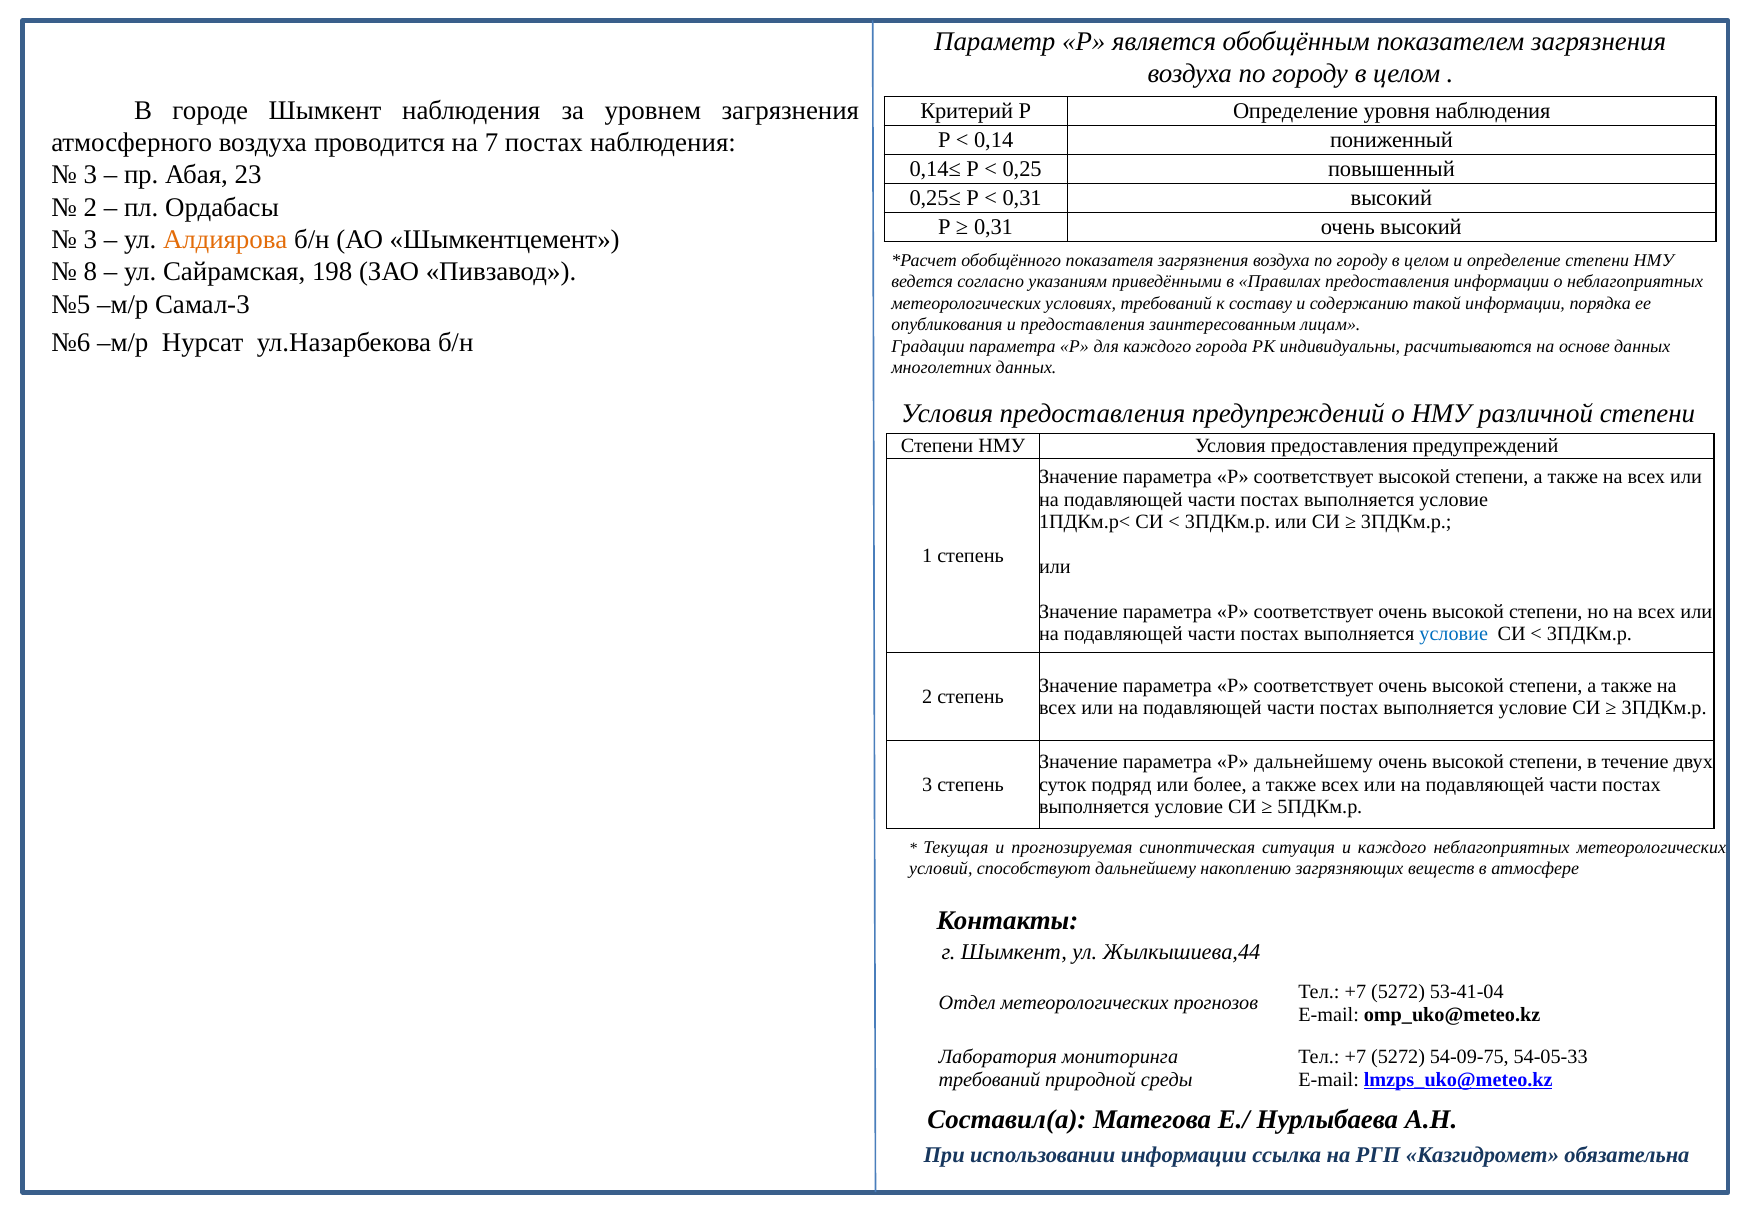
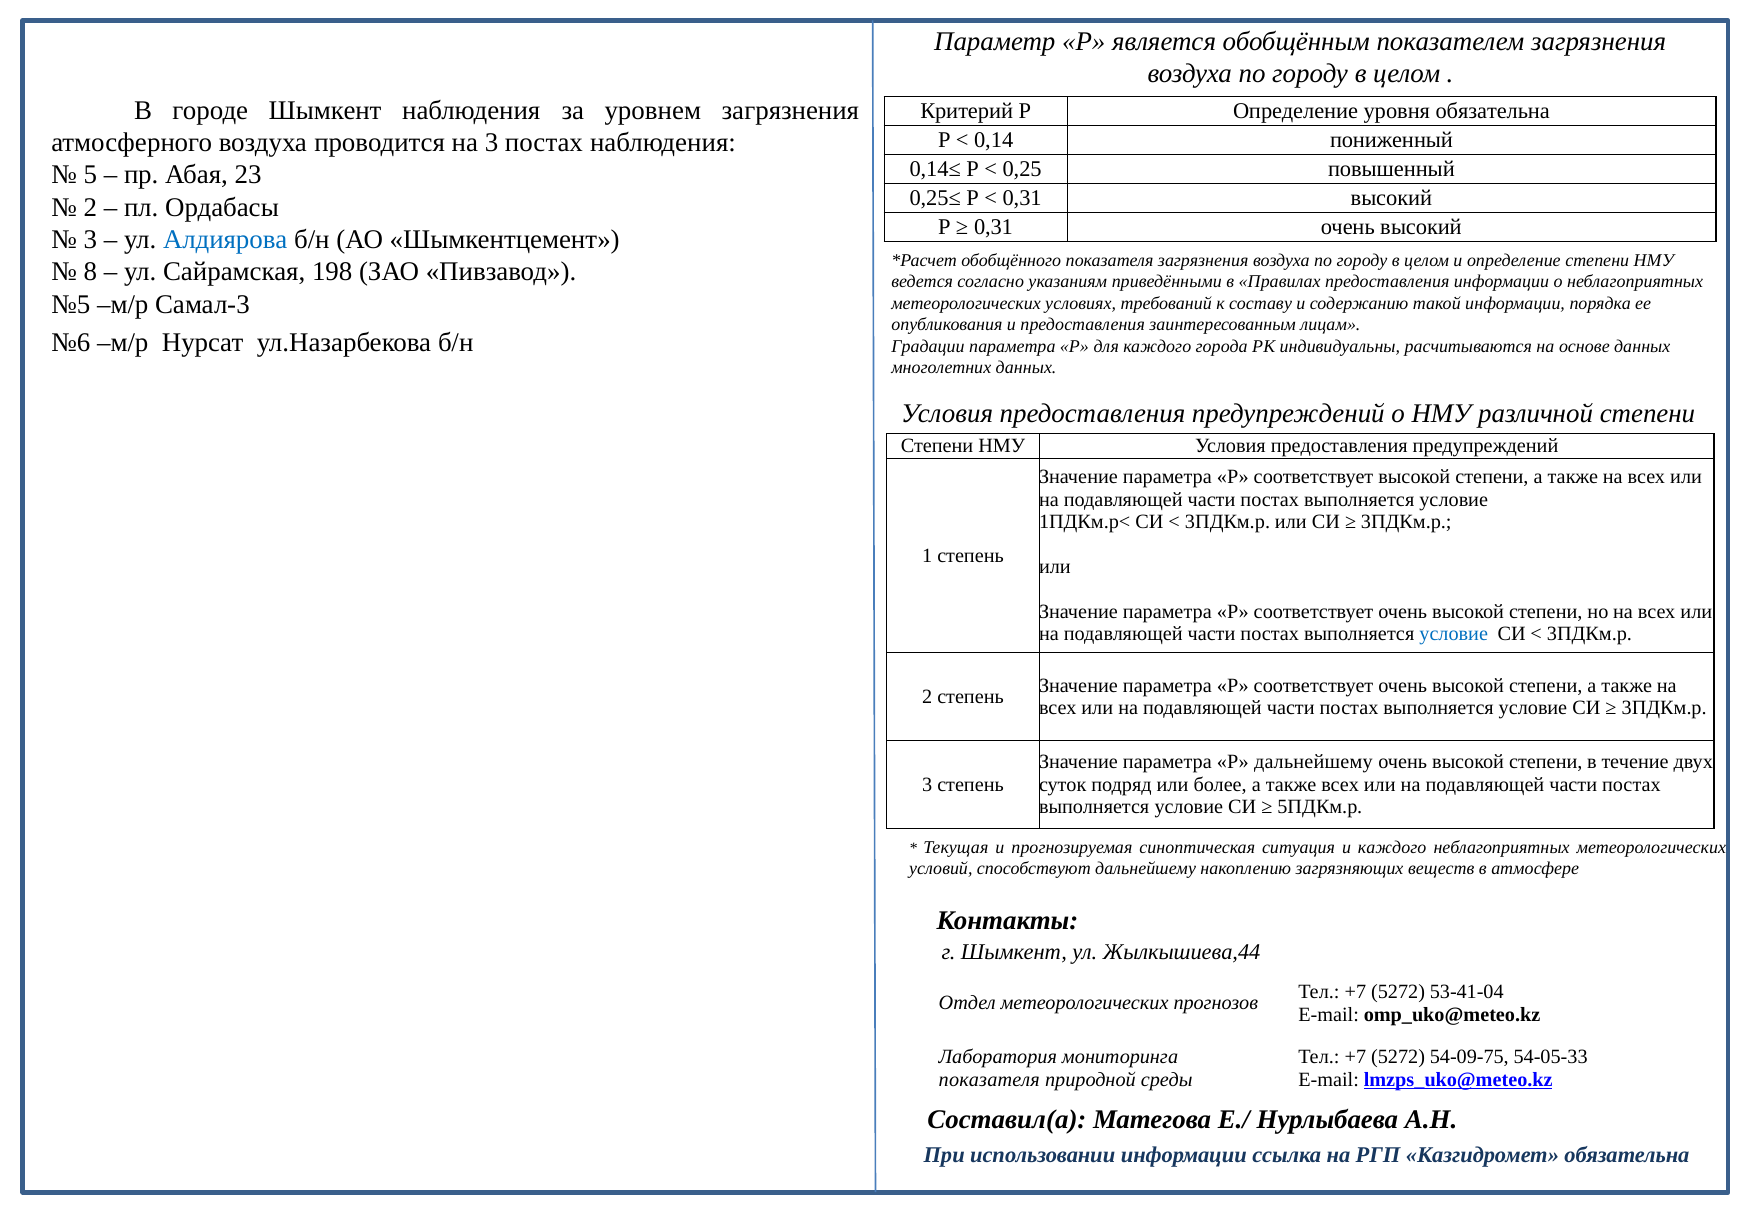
уровня наблюдения: наблюдения -> обязательна
на 7: 7 -> 3
3 at (90, 175): 3 -> 5
Алдиярова colour: orange -> blue
требований at (989, 1079): требований -> показателя
